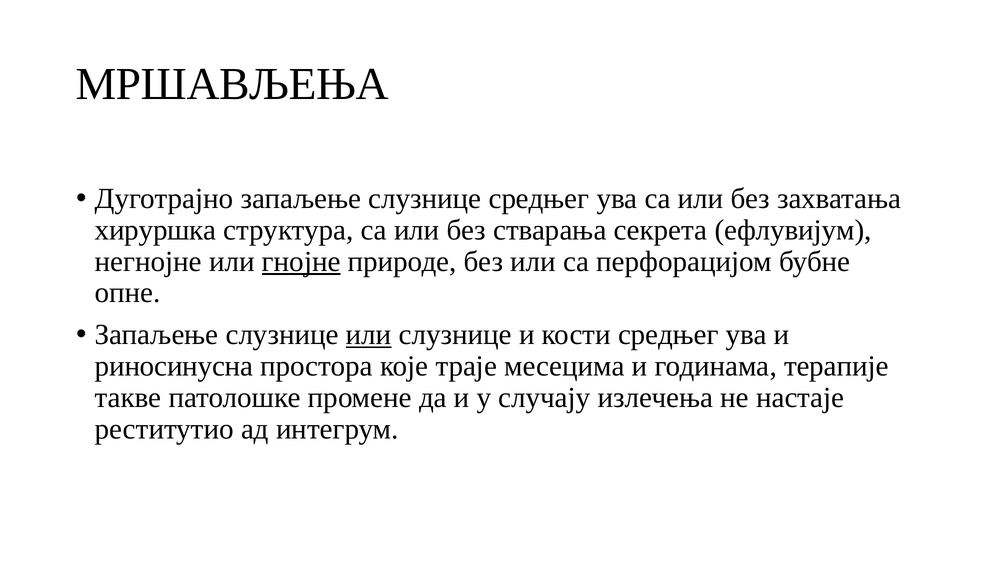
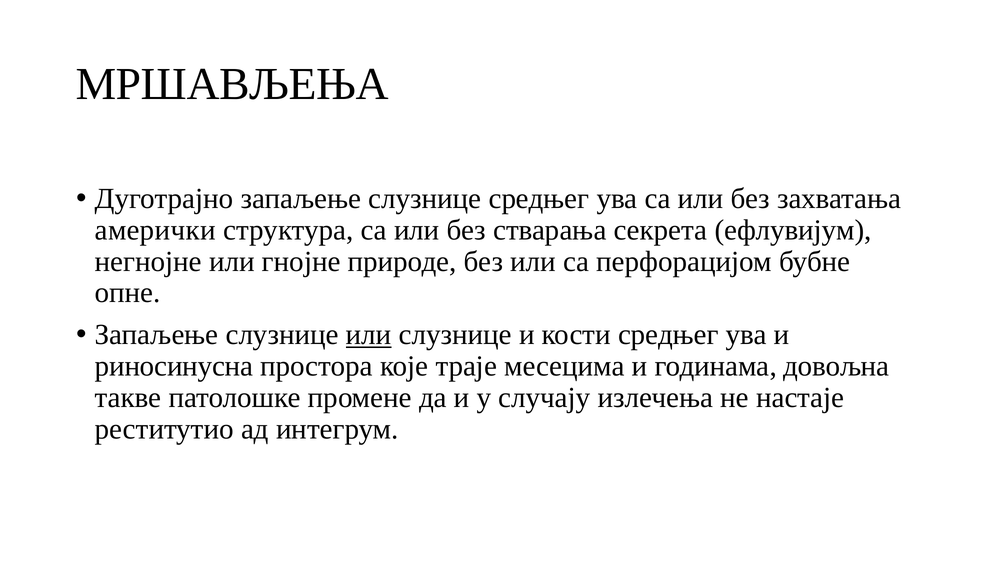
хируршка: хируршка -> амерички
гнојне underline: present -> none
терапије: терапије -> довољна
